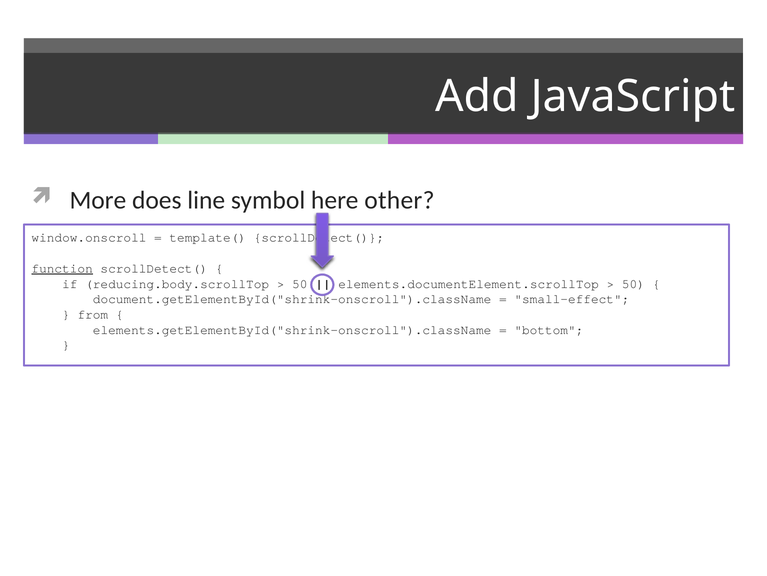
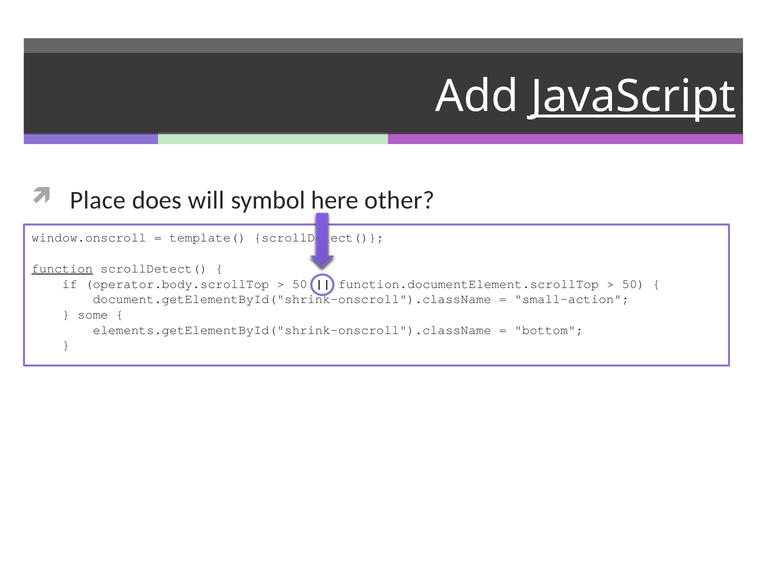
JavaScript underline: none -> present
More: More -> Place
line: line -> will
reducing.body.scrollTop: reducing.body.scrollTop -> operator.body.scrollTop
elements.documentElement.scrollTop: elements.documentElement.scrollTop -> function.documentElement.scrollTop
small-effect: small-effect -> small-action
from: from -> some
